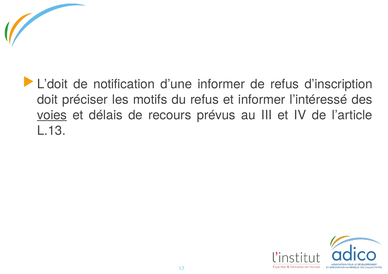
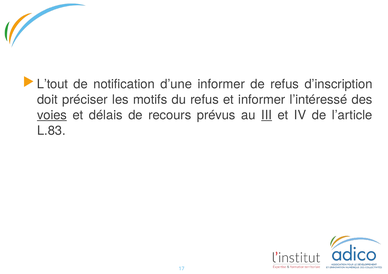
L’doit: L’doit -> L’tout
III underline: none -> present
L.13: L.13 -> L.83
